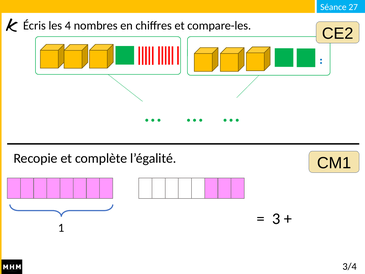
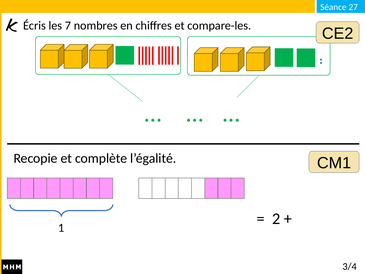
4: 4 -> 7
3: 3 -> 2
